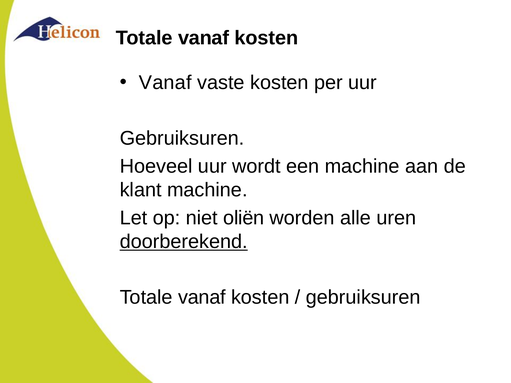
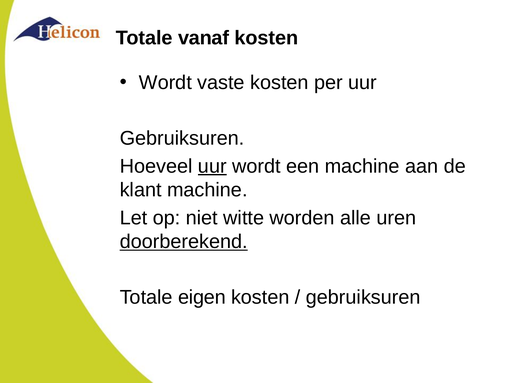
Vanaf at (165, 83): Vanaf -> Wordt
uur at (212, 166) underline: none -> present
oliën: oliën -> witte
vanaf at (202, 298): vanaf -> eigen
